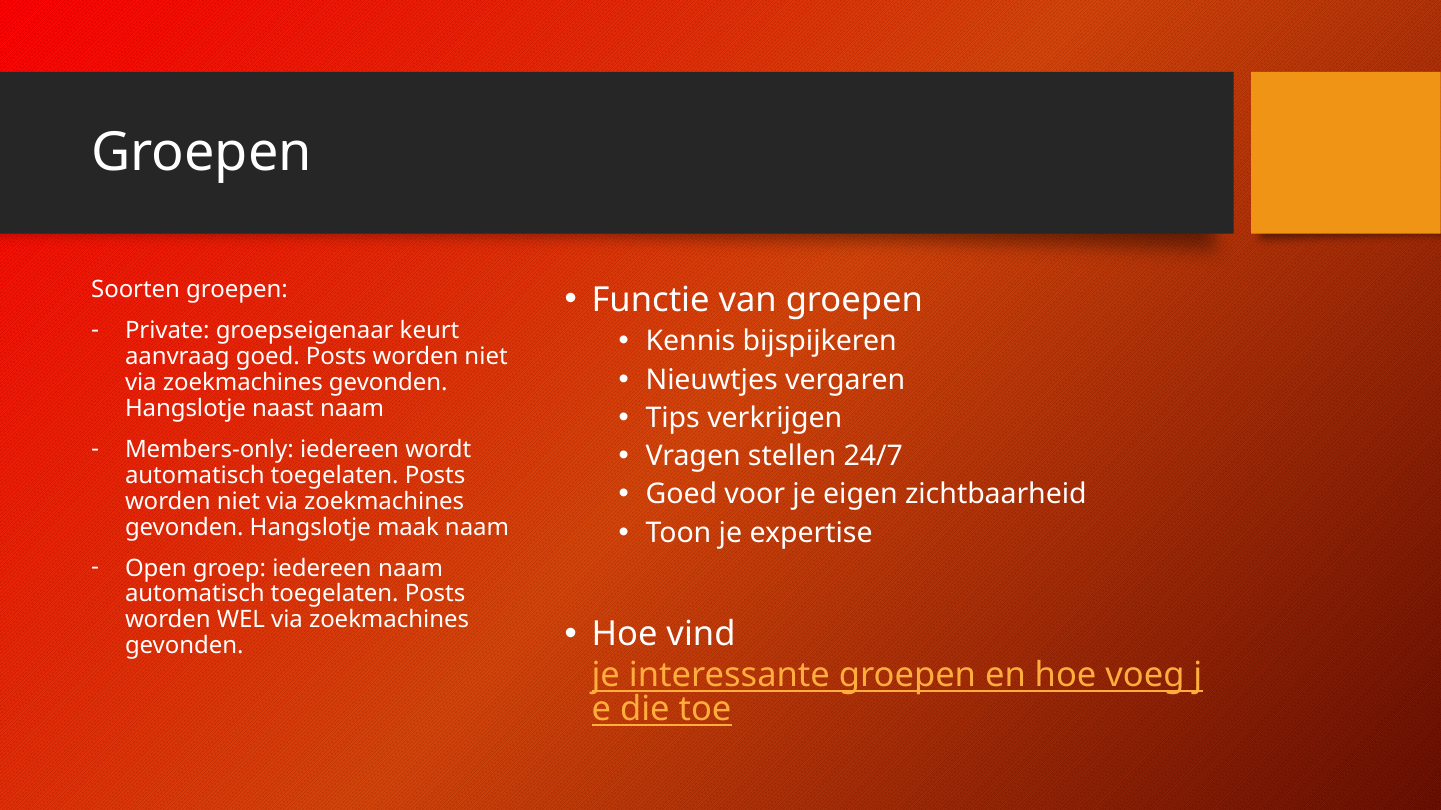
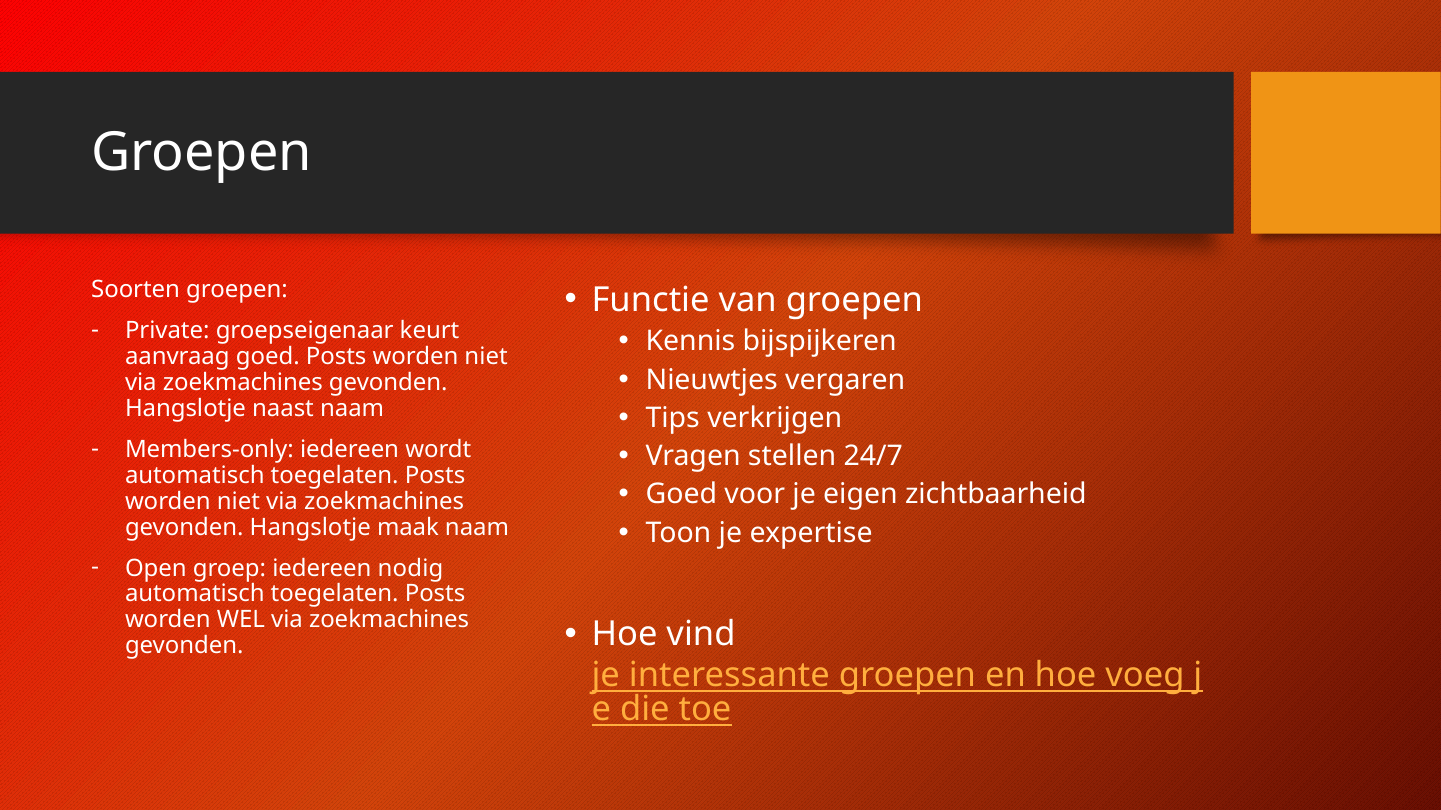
iedereen naam: naam -> nodig
